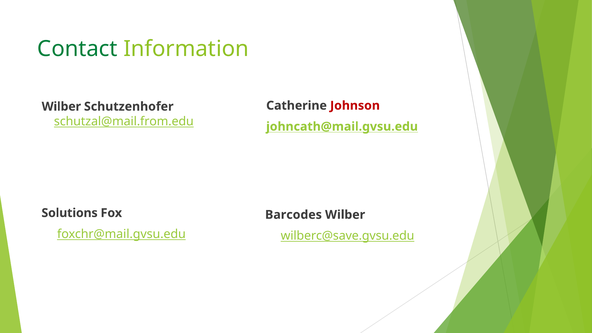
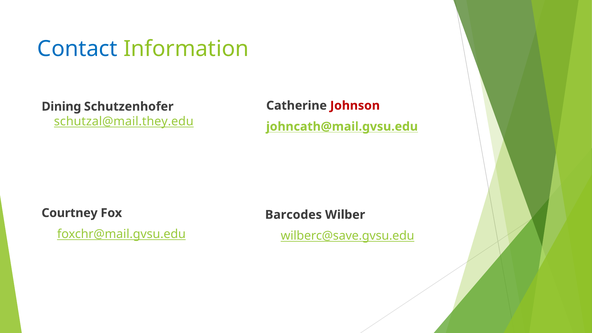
Contact colour: green -> blue
Wilber at (61, 107): Wilber -> Dining
schutzal@mail.from.edu: schutzal@mail.from.edu -> schutzal@mail.they.edu
Solutions: Solutions -> Courtney
